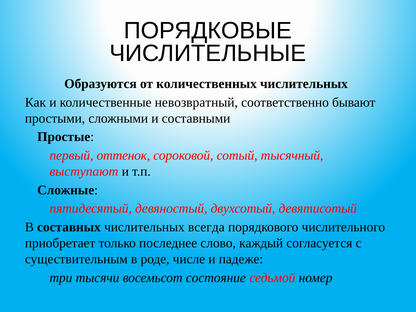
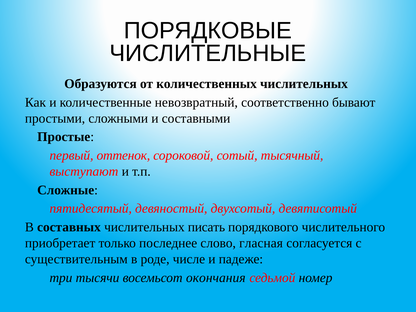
всегда: всегда -> писать
каждый: каждый -> гласная
состояние: состояние -> окончания
